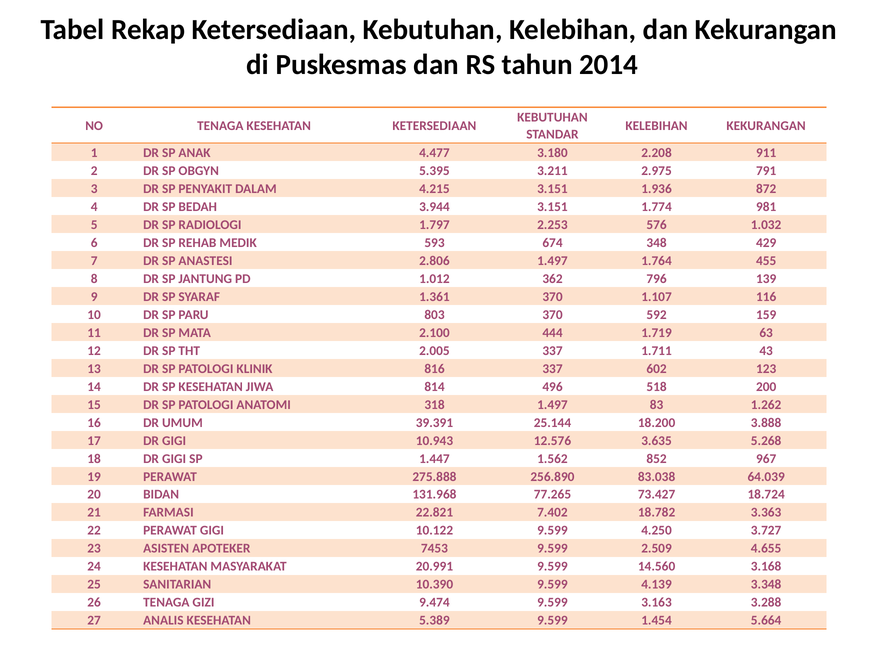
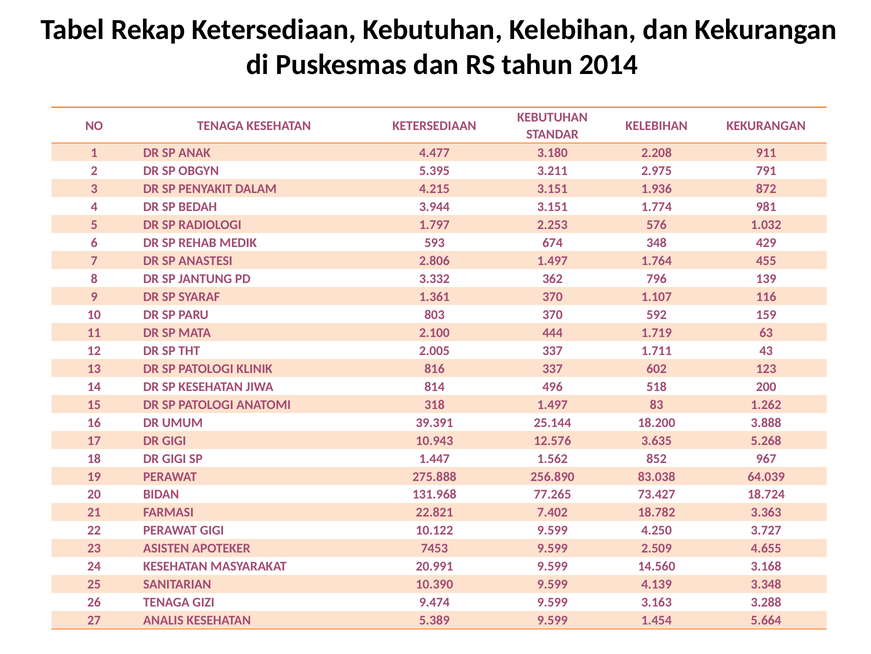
1.012: 1.012 -> 3.332
